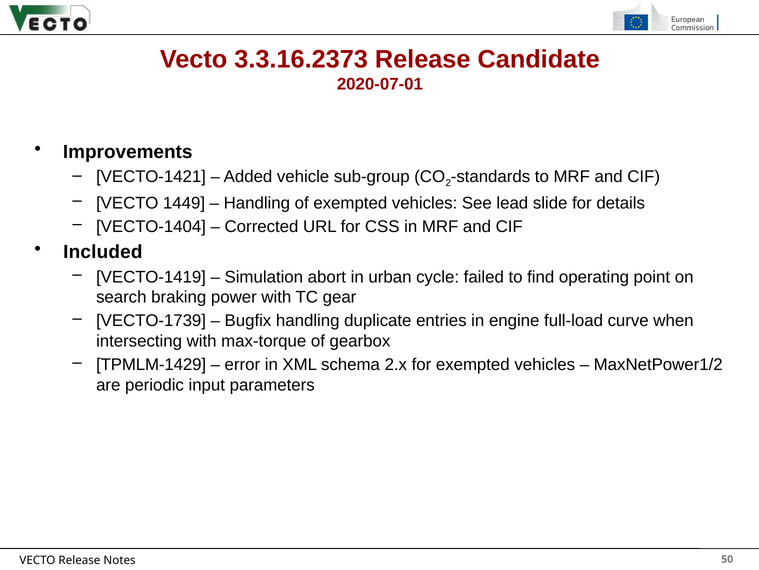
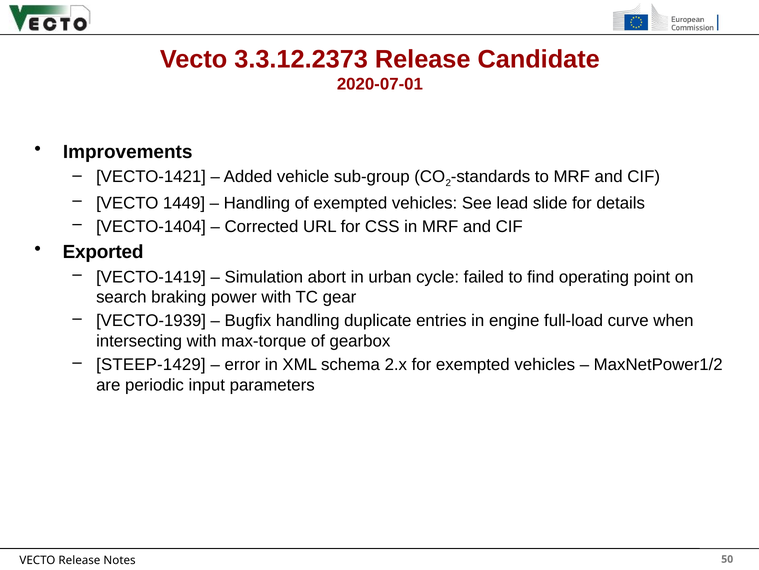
3.3.16.2373: 3.3.16.2373 -> 3.3.12.2373
Included: Included -> Exported
VECTO-1739: VECTO-1739 -> VECTO-1939
TPMLM-1429: TPMLM-1429 -> STEEP-1429
